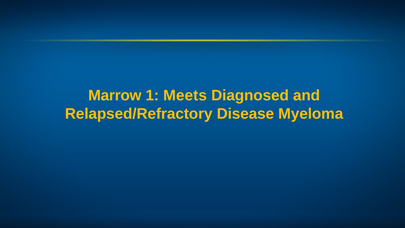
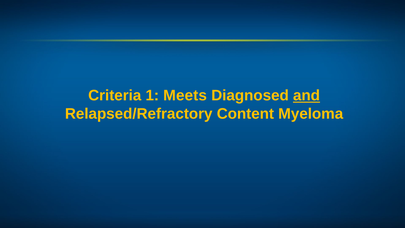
Marrow: Marrow -> Criteria
and underline: none -> present
Disease: Disease -> Content
